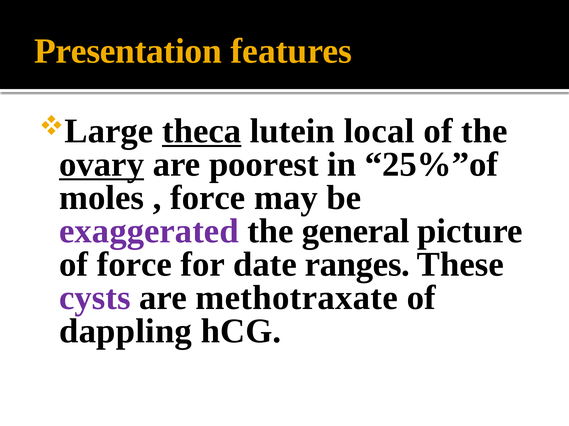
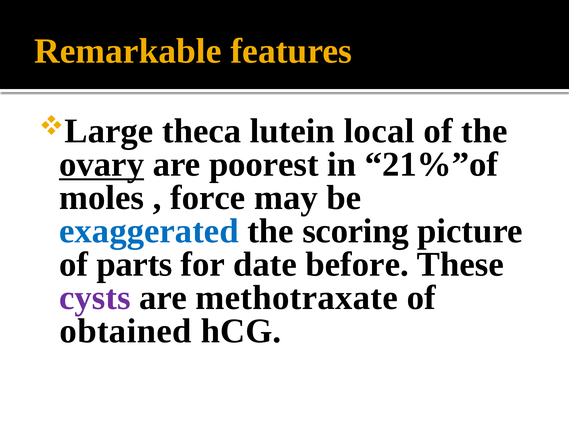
Presentation: Presentation -> Remarkable
theca underline: present -> none
25%”of: 25%”of -> 21%”of
exaggerated colour: purple -> blue
general: general -> scoring
of force: force -> parts
ranges: ranges -> before
dappling: dappling -> obtained
